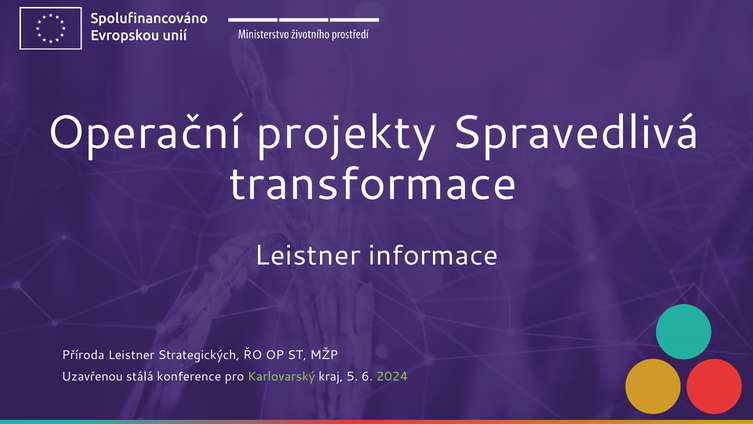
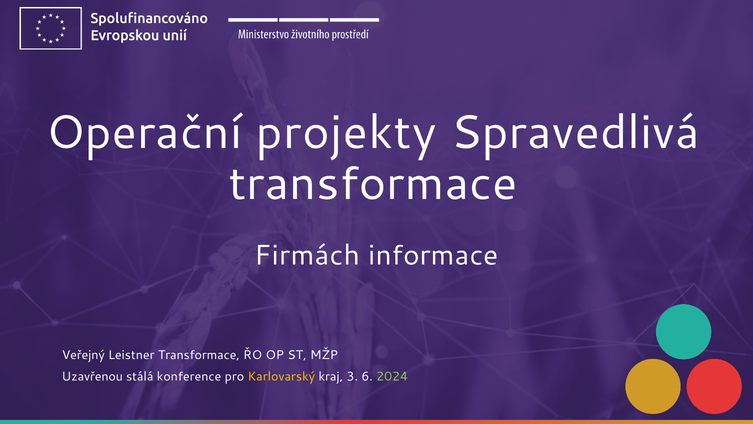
Leistner at (307, 255): Leistner -> Firmách
Příroda: Příroda -> Veřejný
Leistner Strategických: Strategických -> Transformace
Karlovarský colour: light green -> yellow
5: 5 -> 3
